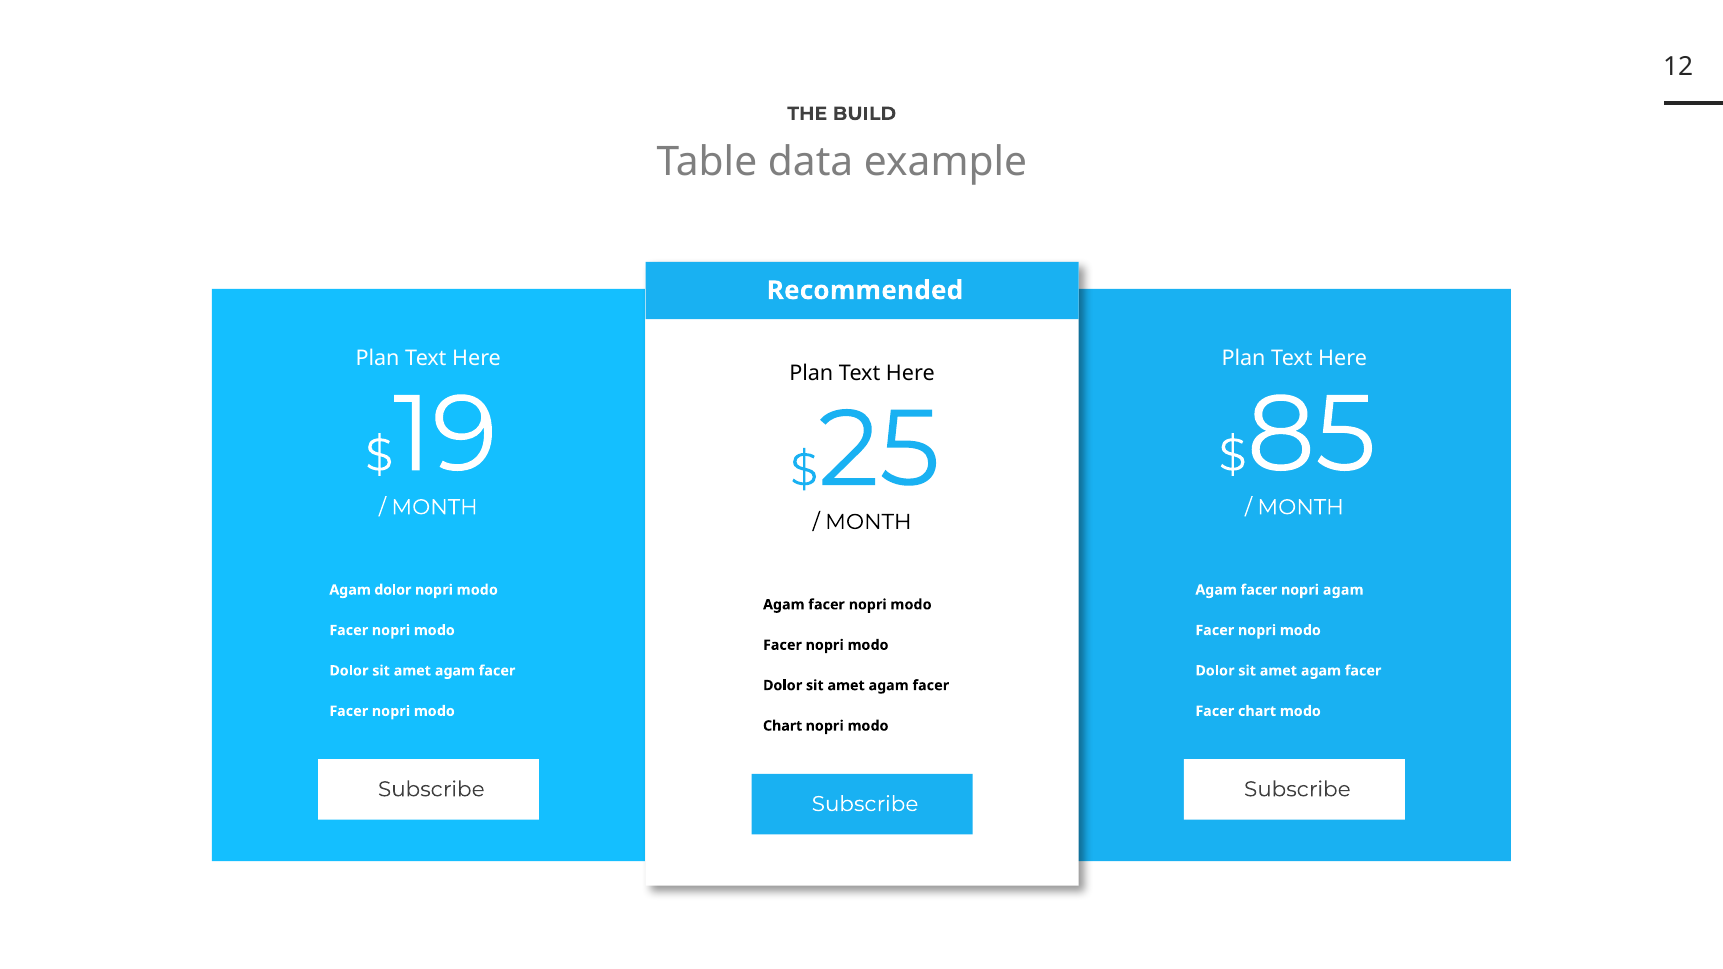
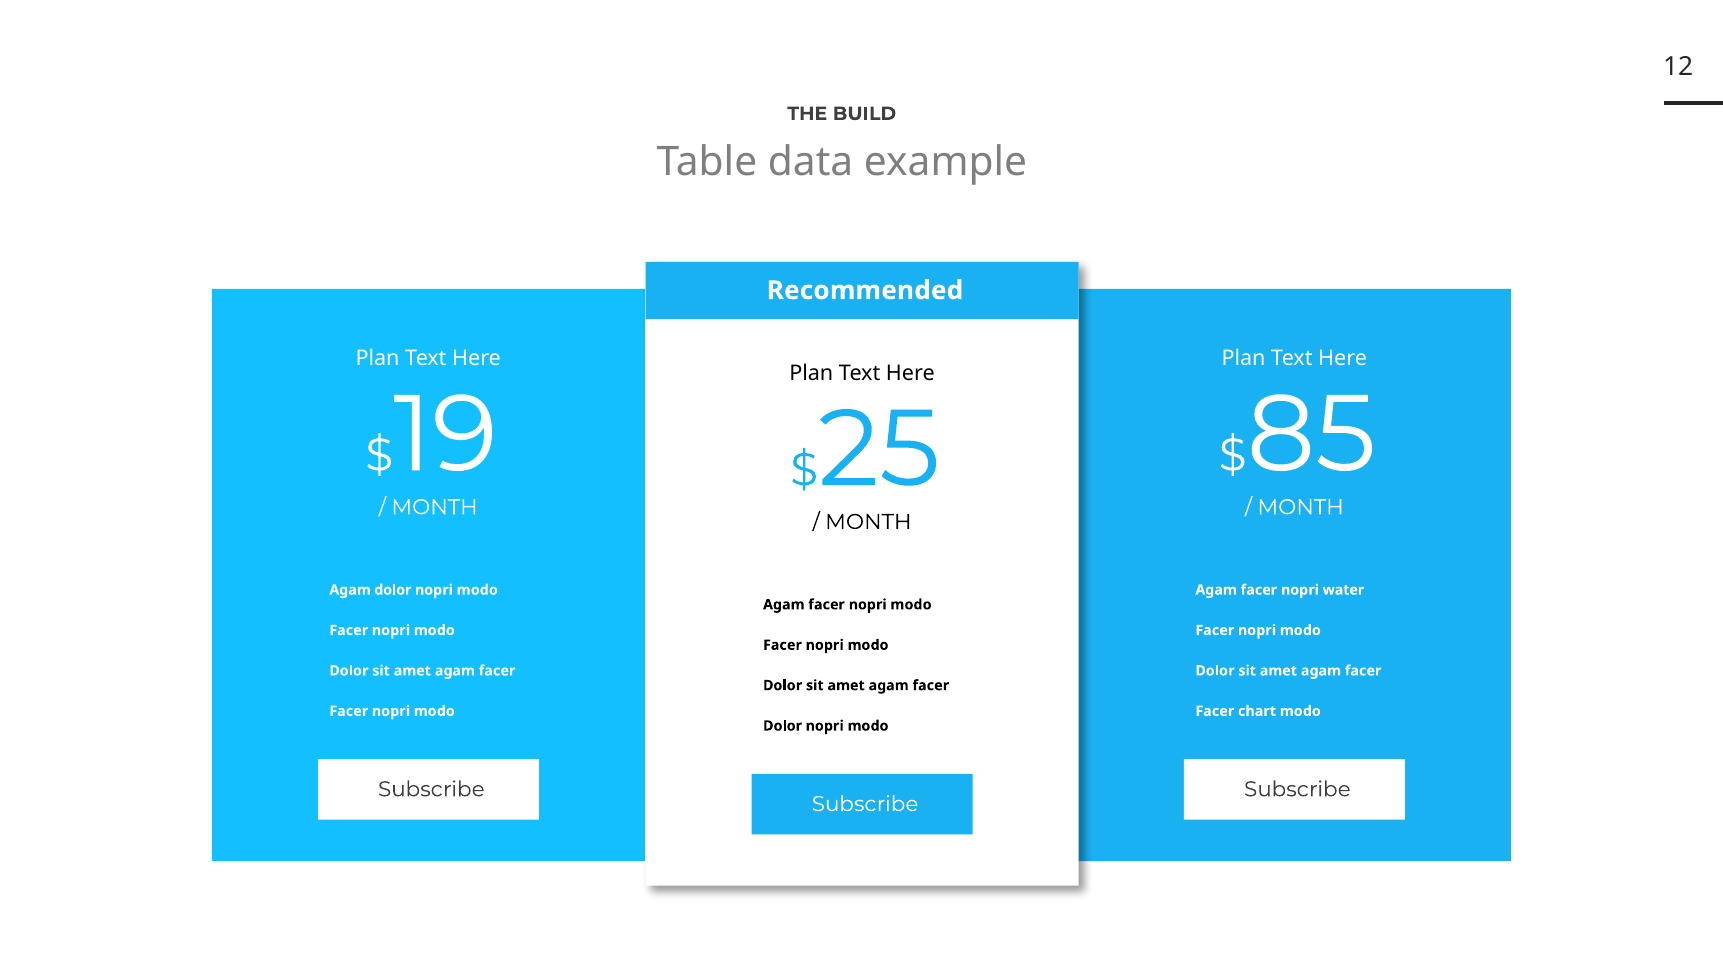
nopri agam: agam -> water
Chart at (783, 726): Chart -> Dolor
